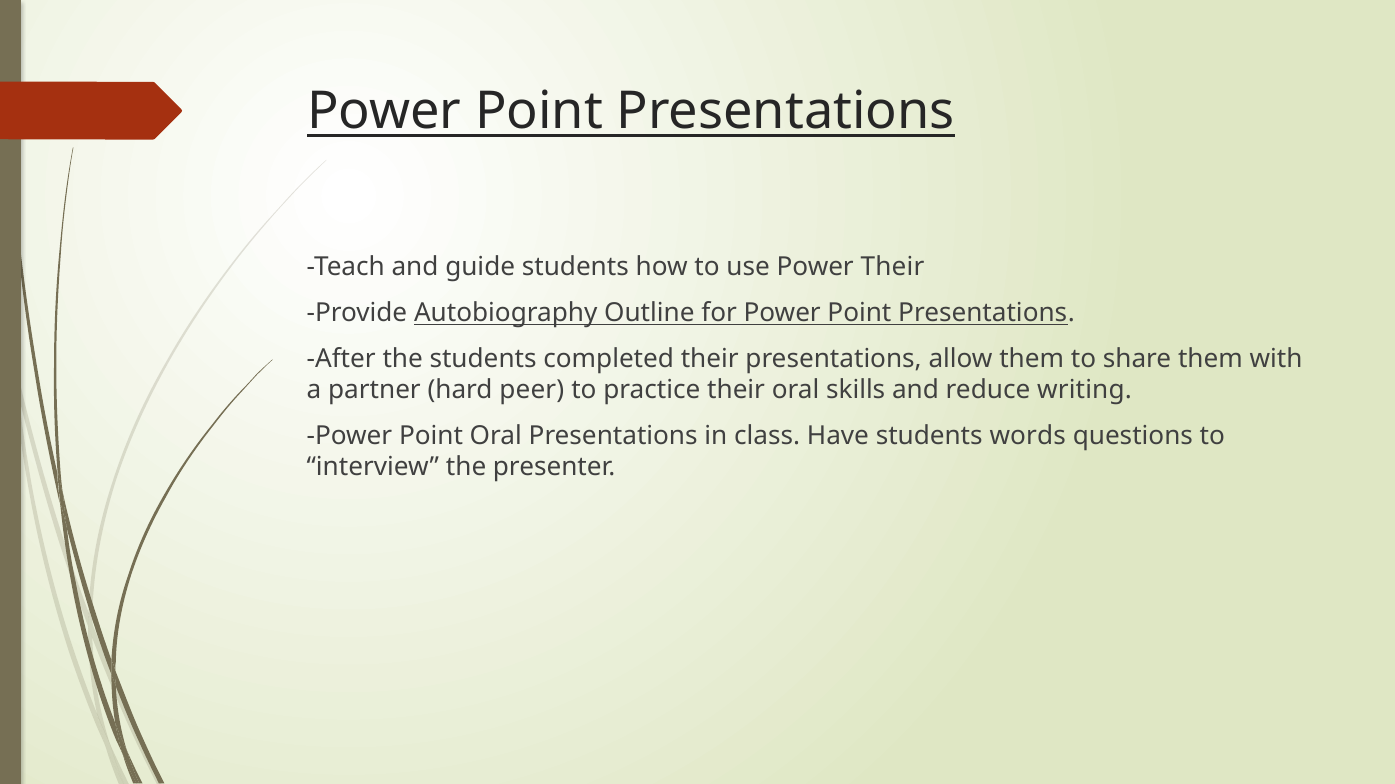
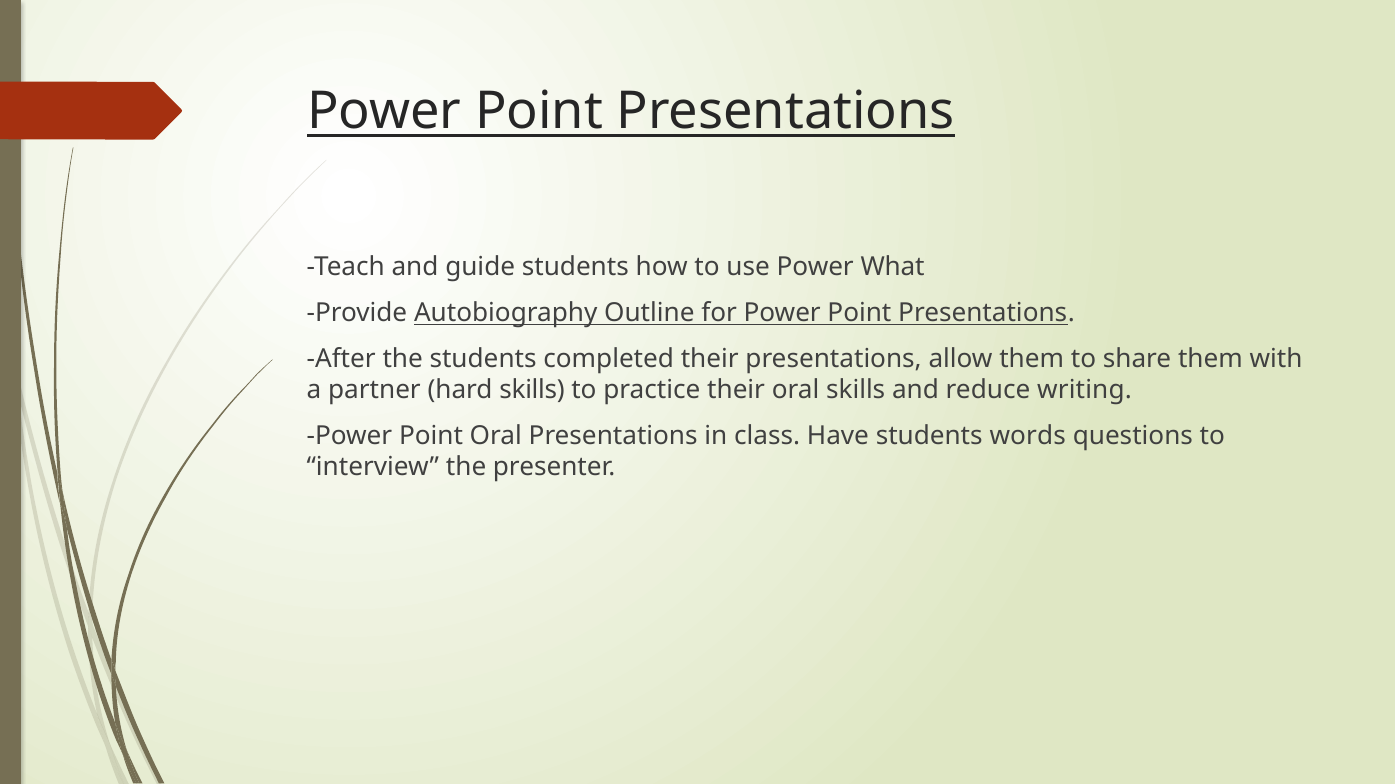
Power Their: Their -> What
hard peer: peer -> skills
